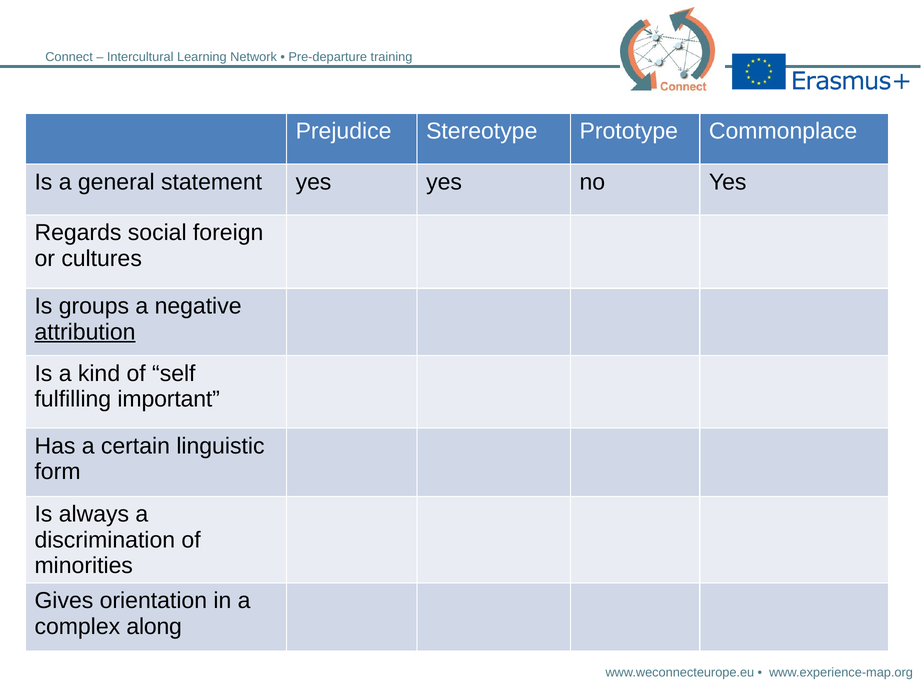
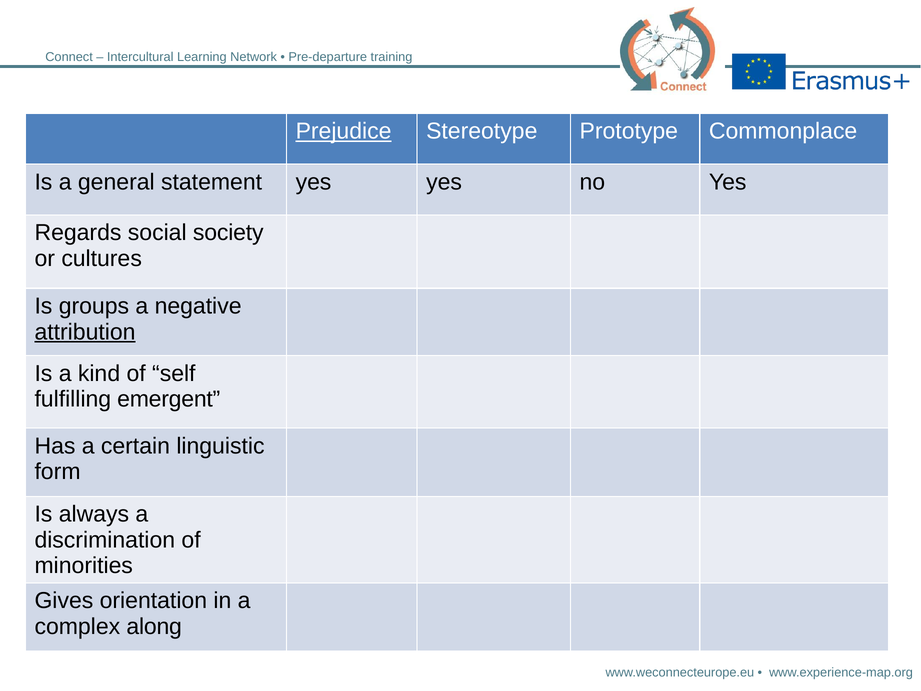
Prejudice underline: none -> present
foreign: foreign -> society
important: important -> emergent
